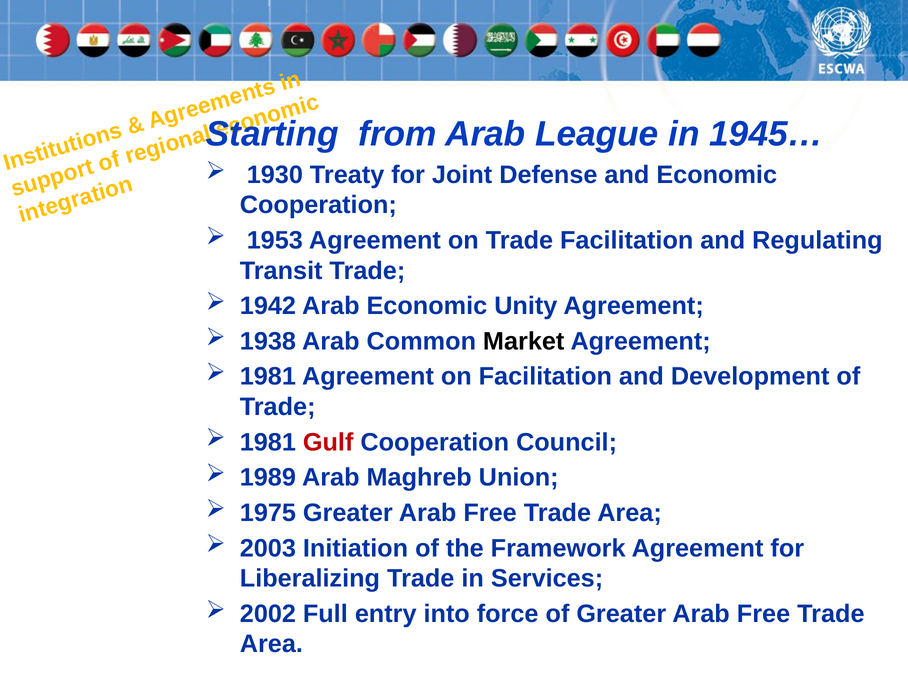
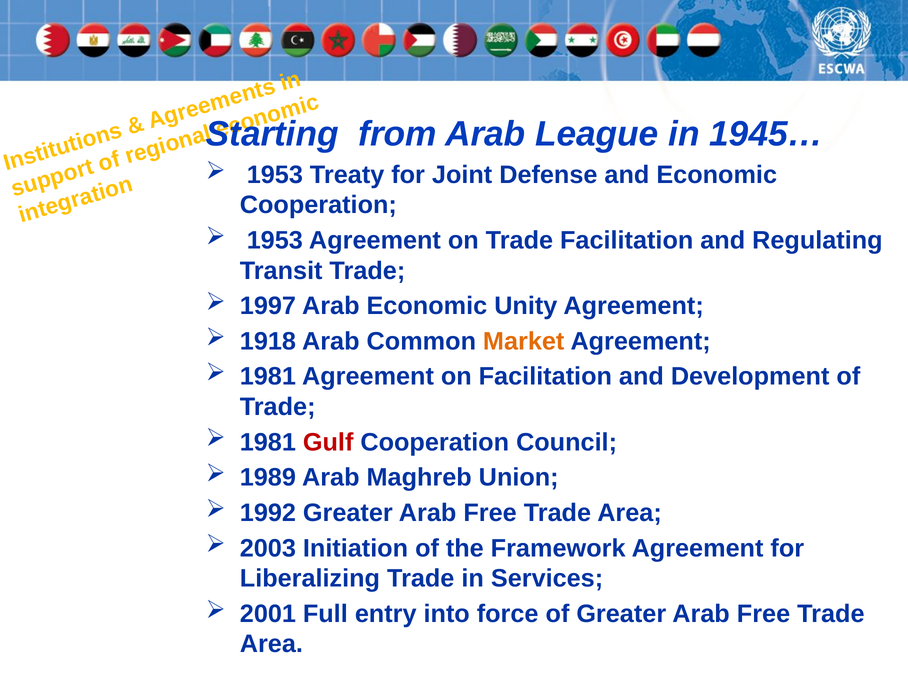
1930 at (275, 175): 1930 -> 1953
1942: 1942 -> 1997
1938: 1938 -> 1918
Market colour: black -> orange
1975: 1975 -> 1992
2002: 2002 -> 2001
